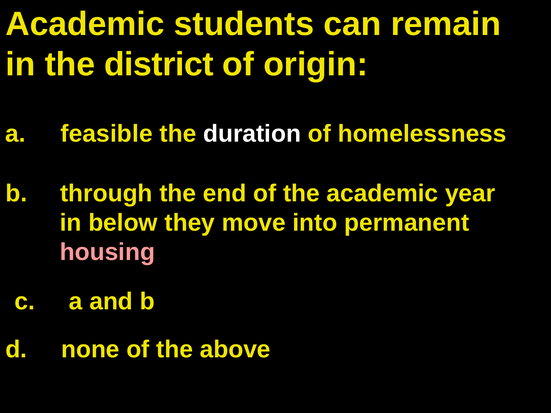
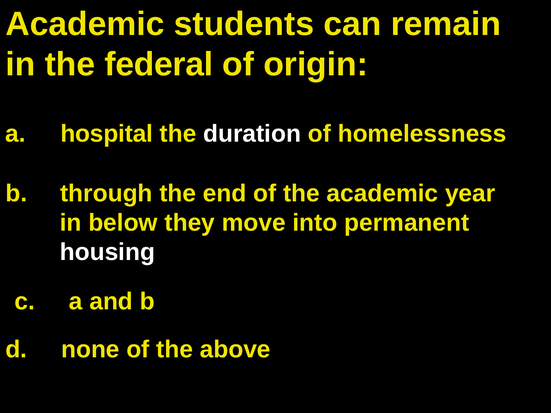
district: district -> federal
feasible: feasible -> hospital
housing colour: pink -> white
